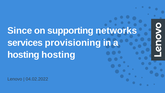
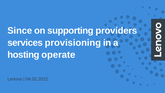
networks: networks -> providers
hosting hosting: hosting -> operate
